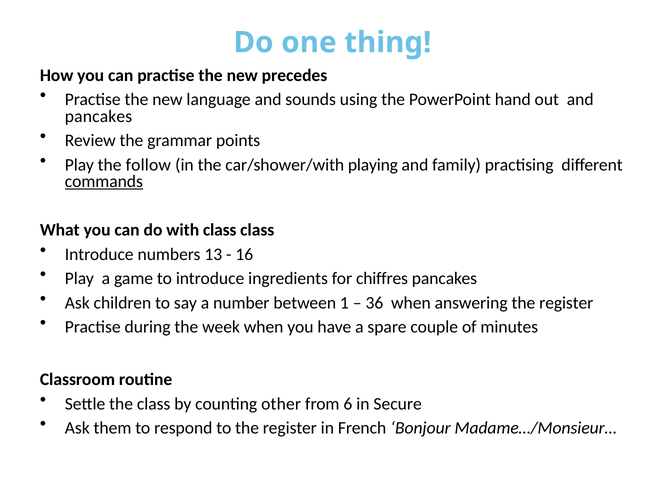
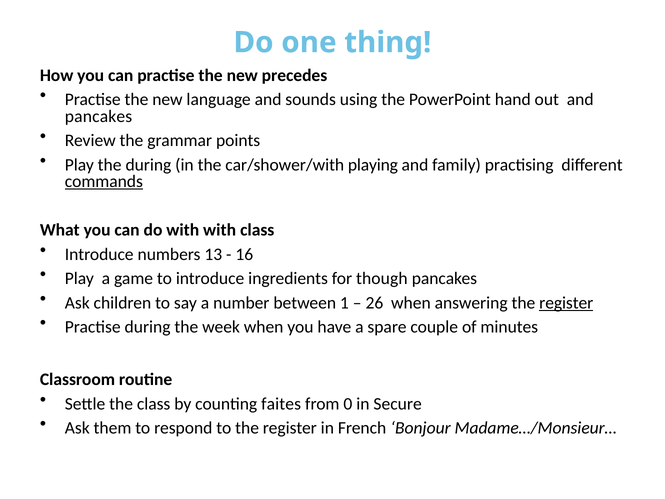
the follow: follow -> during
with class: class -> with
chiffres: chiffres -> though
36: 36 -> 26
register at (566, 303) underline: none -> present
other: other -> faites
6: 6 -> 0
